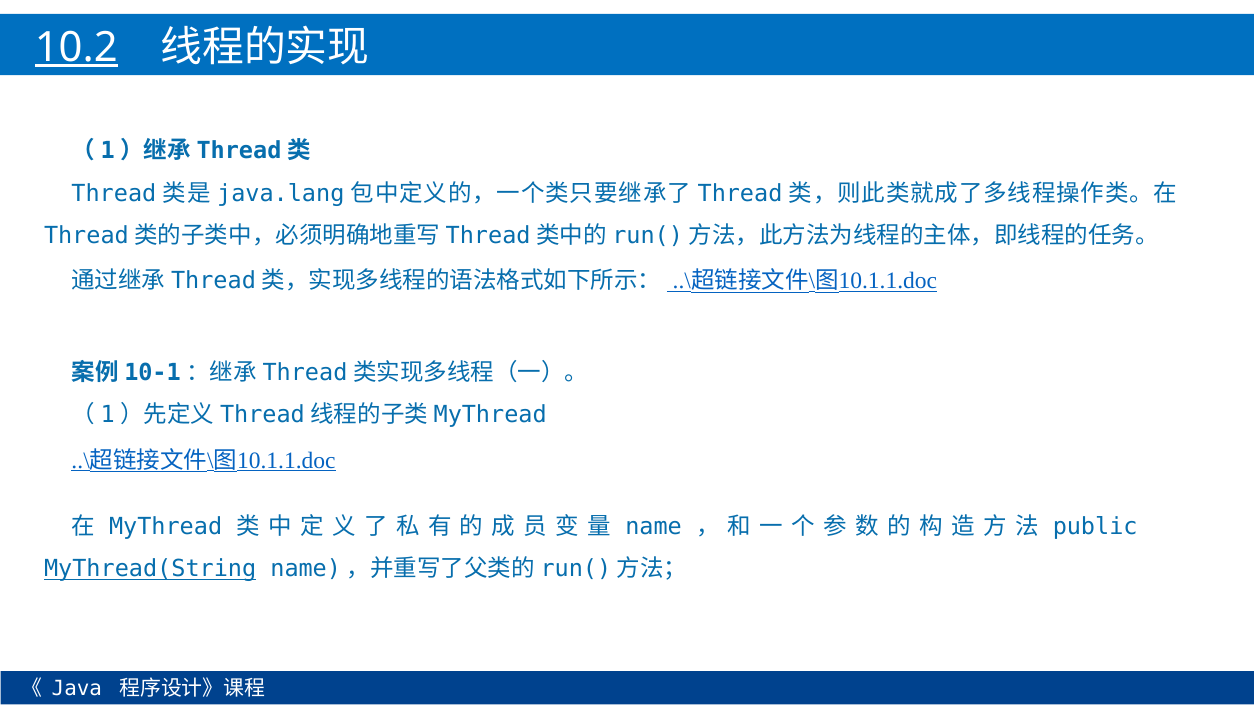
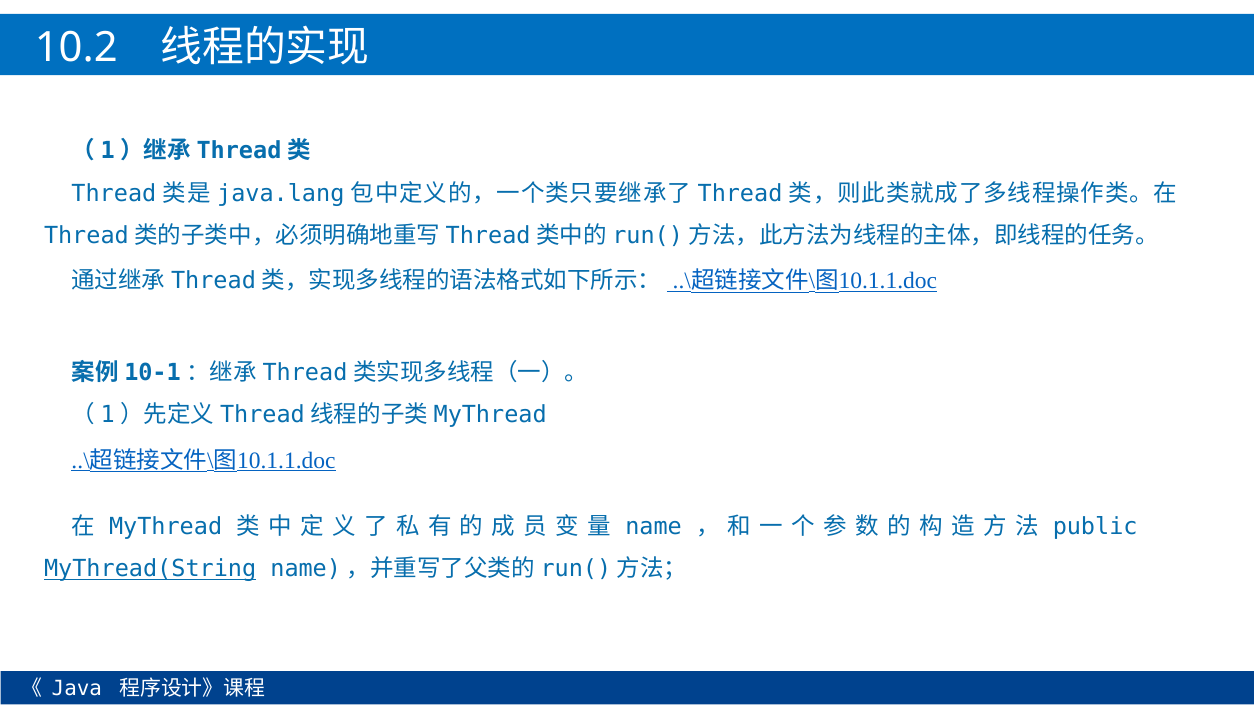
10.2 underline: present -> none
